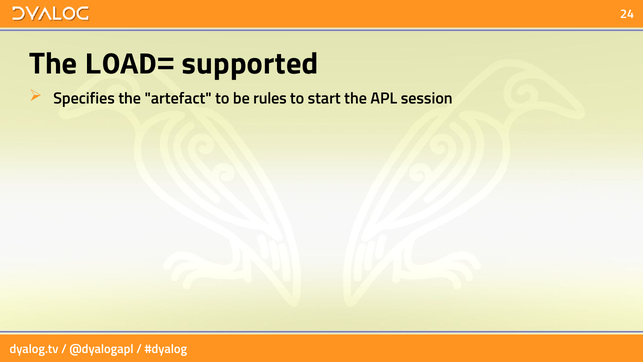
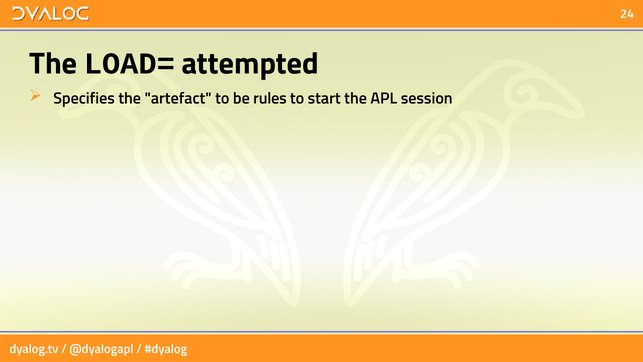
supported: supported -> attempted
